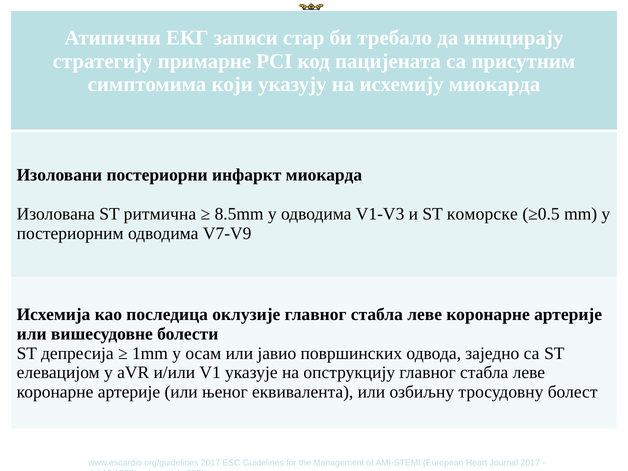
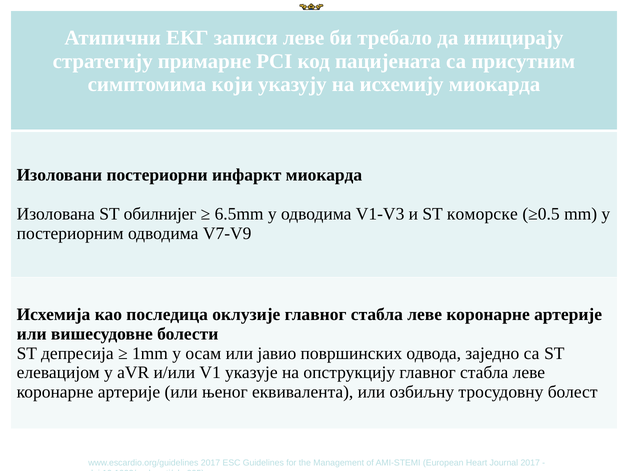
записи стар: стар -> леве
ритмична: ритмична -> обилнијег
8.5mm: 8.5mm -> 6.5mm
